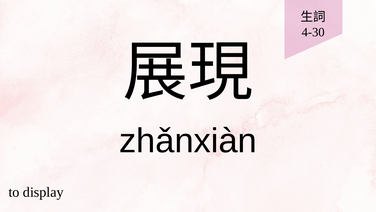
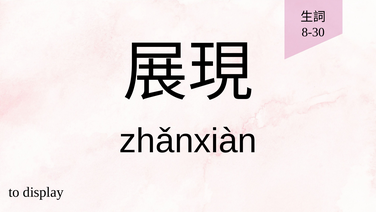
4-30: 4-30 -> 8-30
